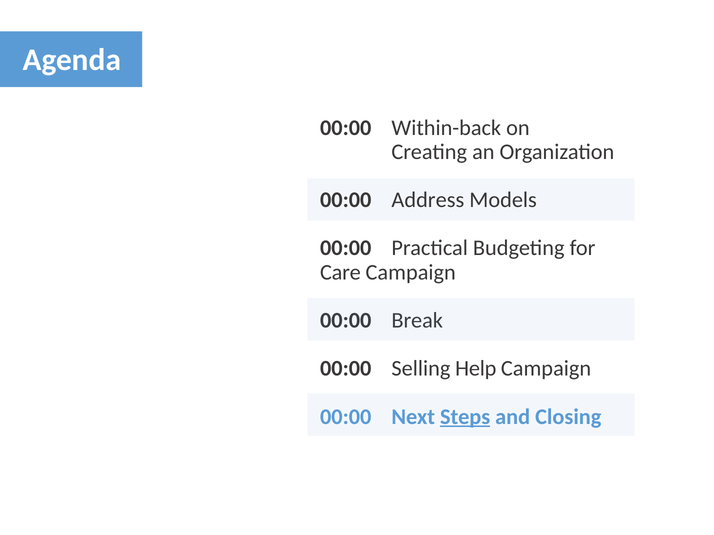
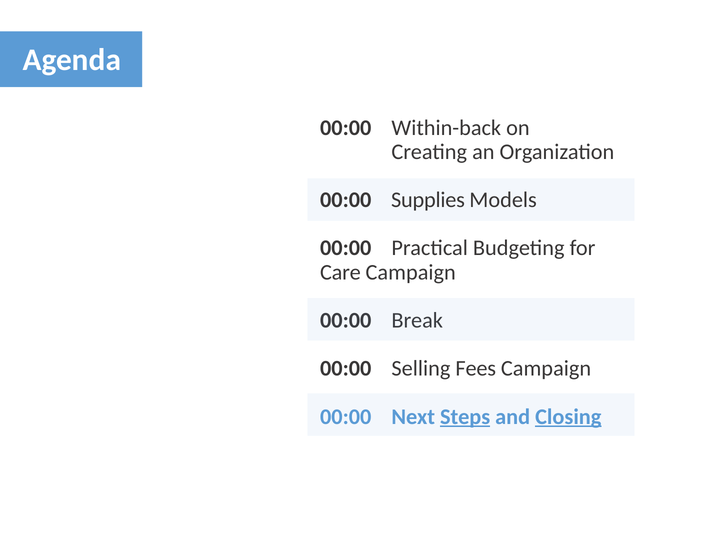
Address: Address -> Supplies
Help: Help -> Fees
Closing underline: none -> present
